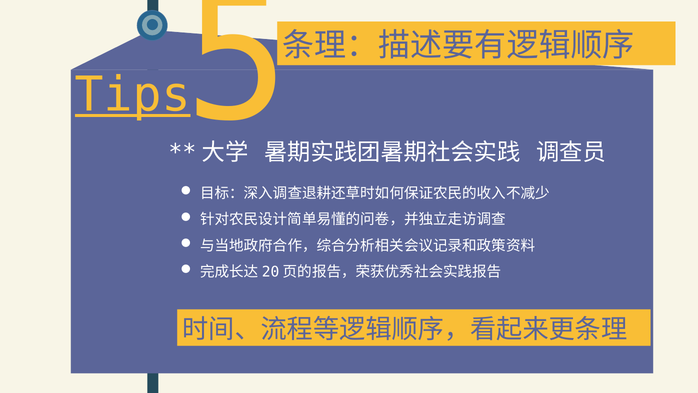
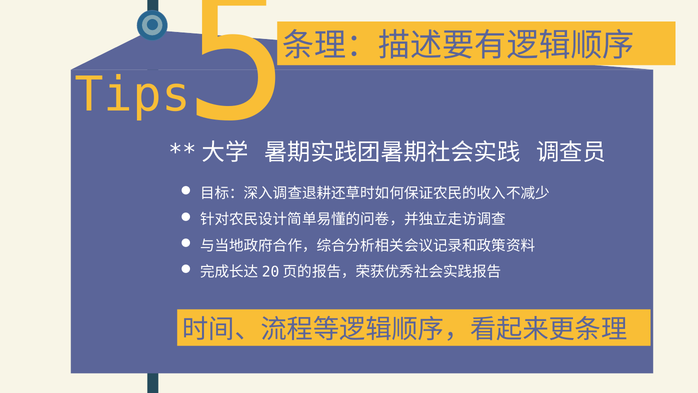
Tips underline: present -> none
